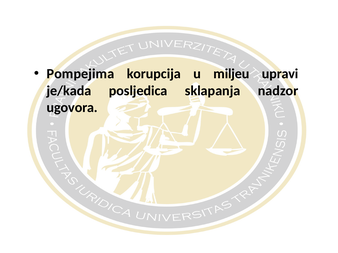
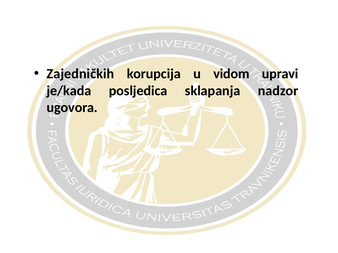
Pompejima: Pompejima -> Zajedničkih
miljeu: miljeu -> vidom
